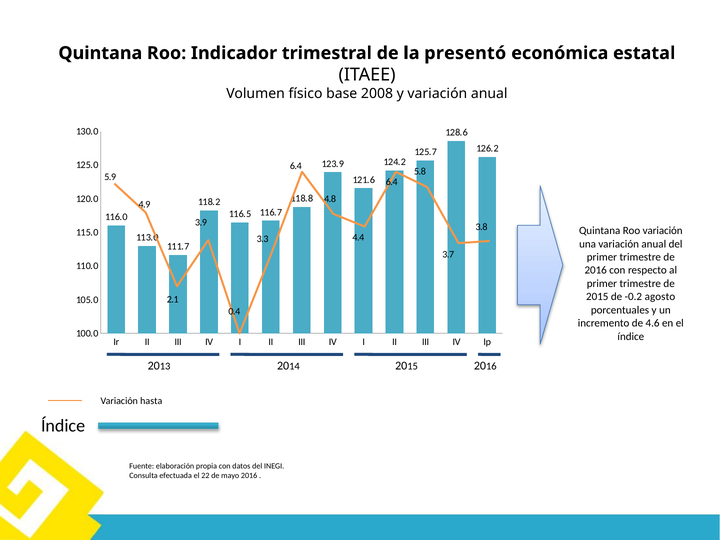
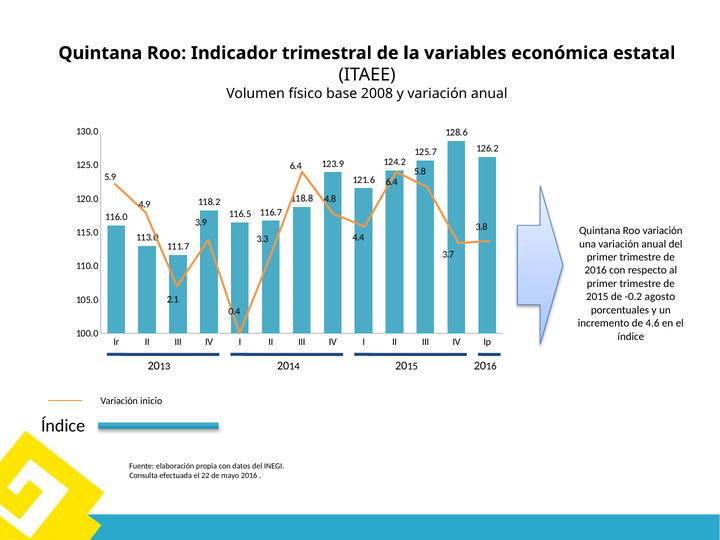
presentó: presentó -> variables
hasta: hasta -> inicio
